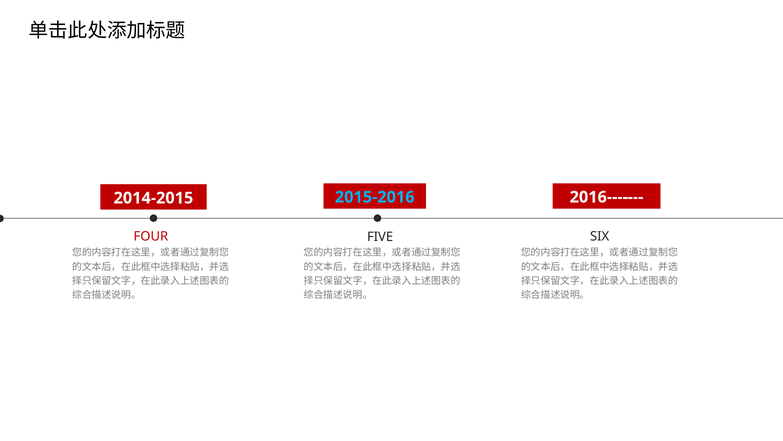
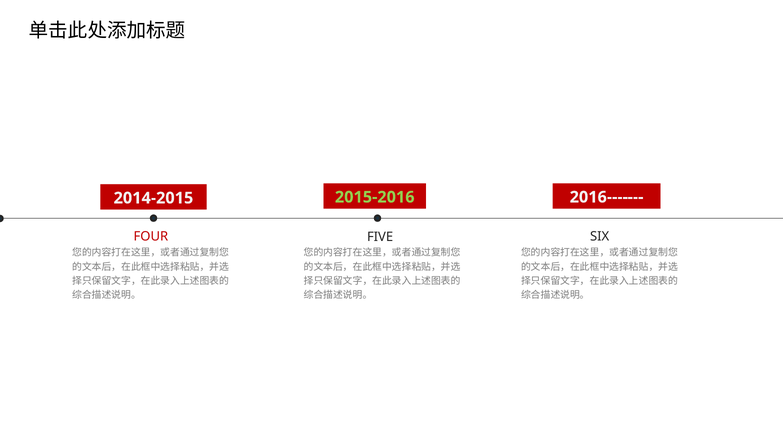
2015-2016 colour: light blue -> light green
